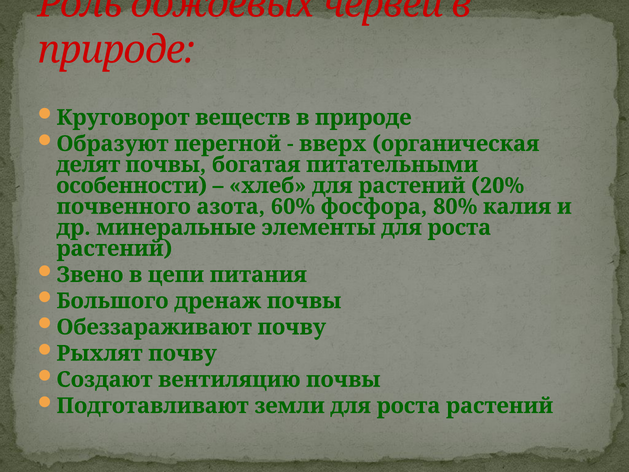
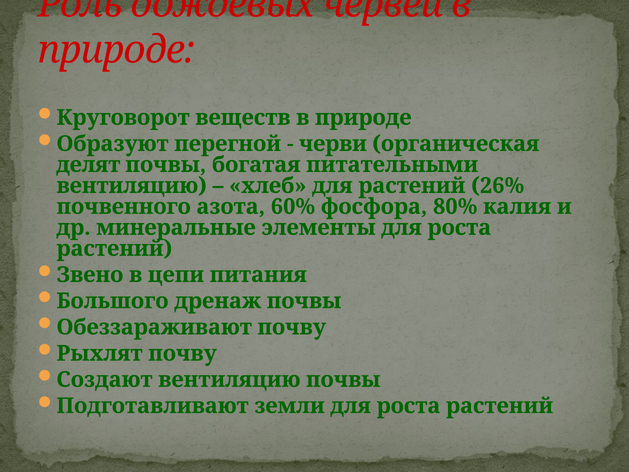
вверх: вверх -> черви
особенности at (132, 186): особенности -> вентиляцию
20%: 20% -> 26%
